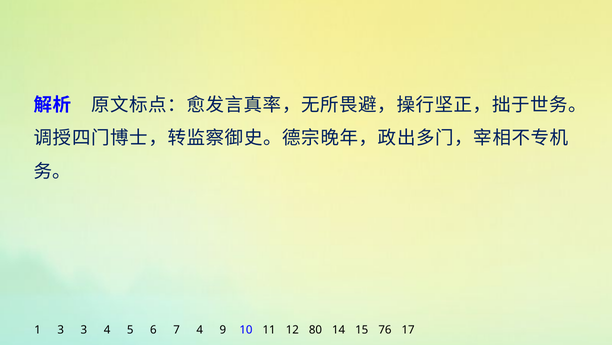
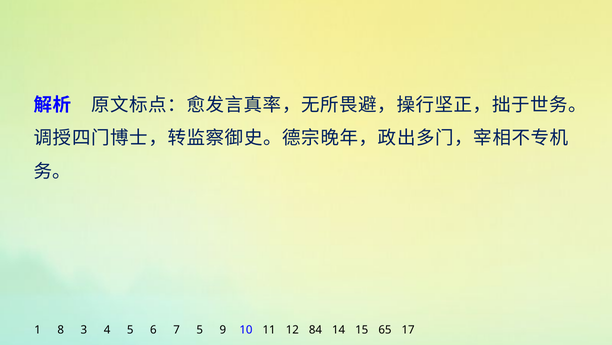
1 3: 3 -> 8
7 4: 4 -> 5
80: 80 -> 84
76: 76 -> 65
